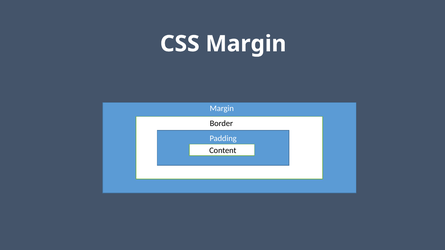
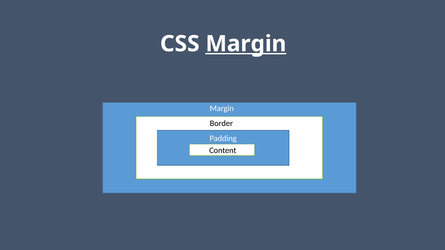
Margin at (246, 44) underline: none -> present
